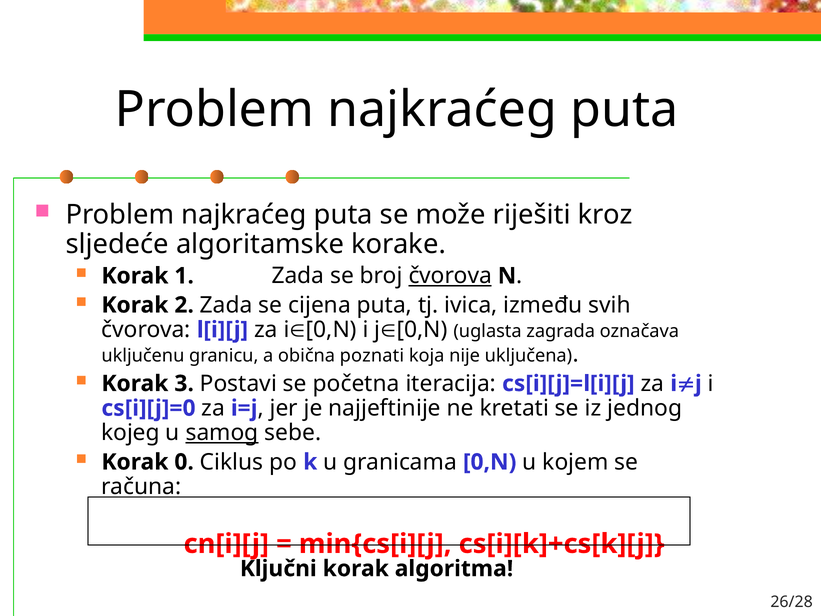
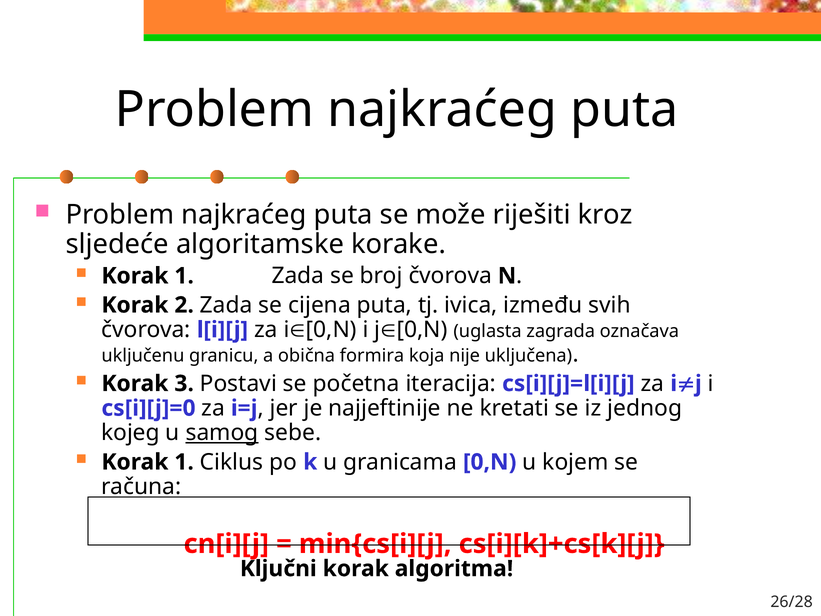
čvorova at (450, 276) underline: present -> none
poznati: poznati -> formira
0 at (184, 462): 0 -> 1
